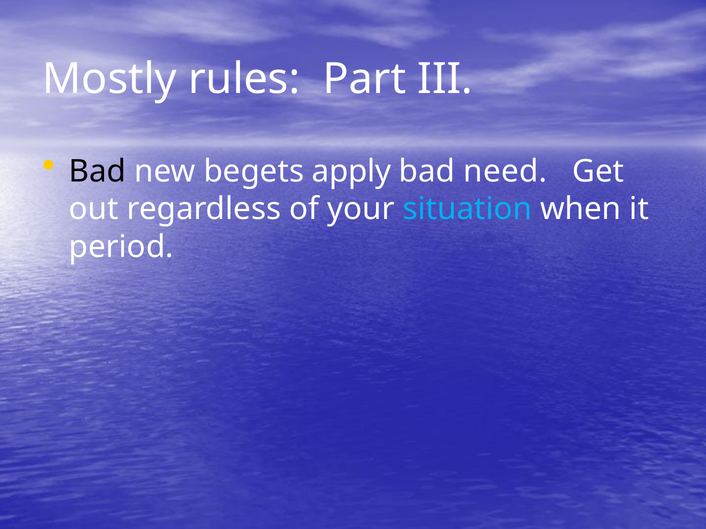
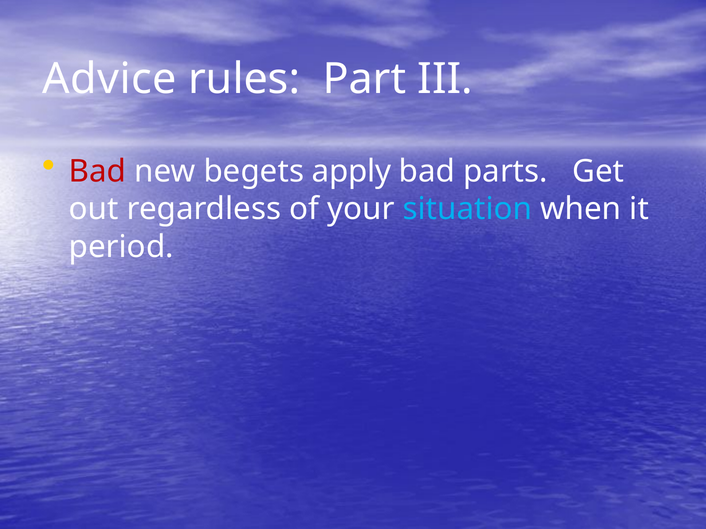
Mostly: Mostly -> Advice
Bad at (97, 172) colour: black -> red
need: need -> parts
